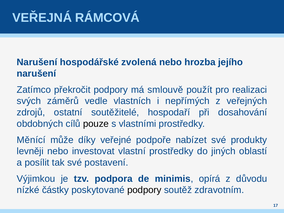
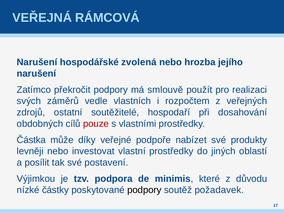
nepřímých: nepřímých -> rozpočtem
pouze colour: black -> red
Měnící: Měnící -> Částka
opírá: opírá -> které
zdravotním: zdravotním -> požadavek
